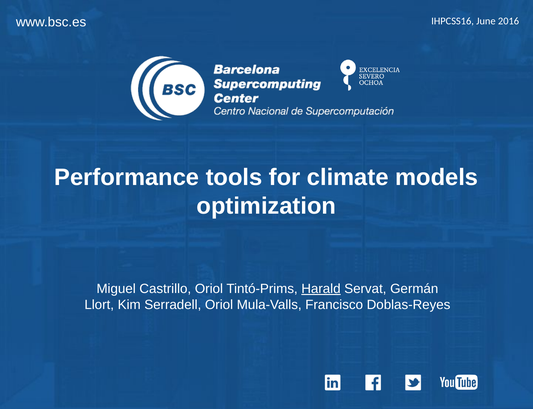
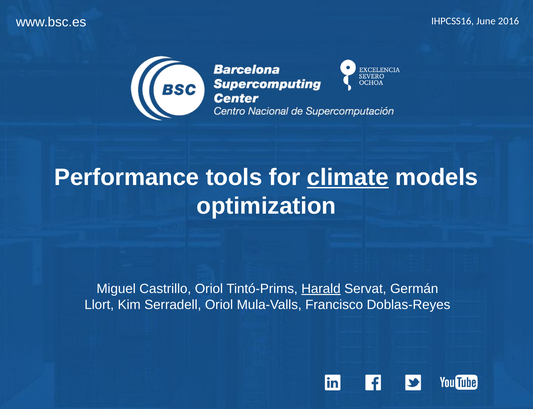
climate underline: none -> present
